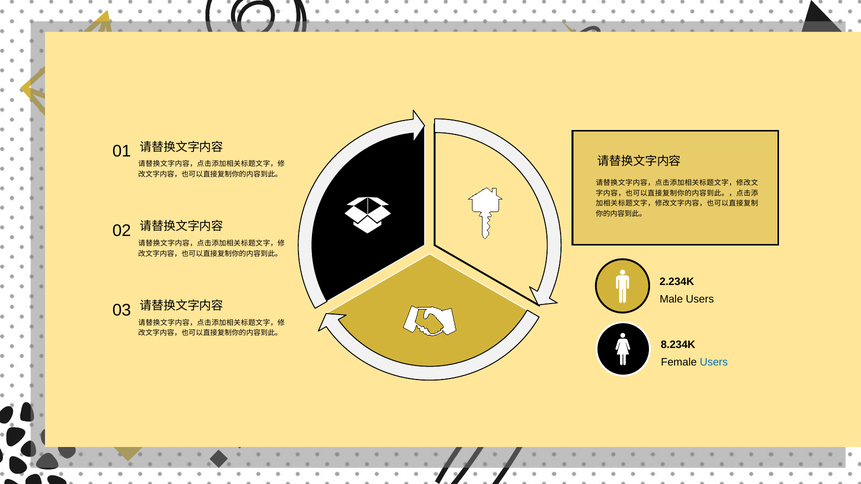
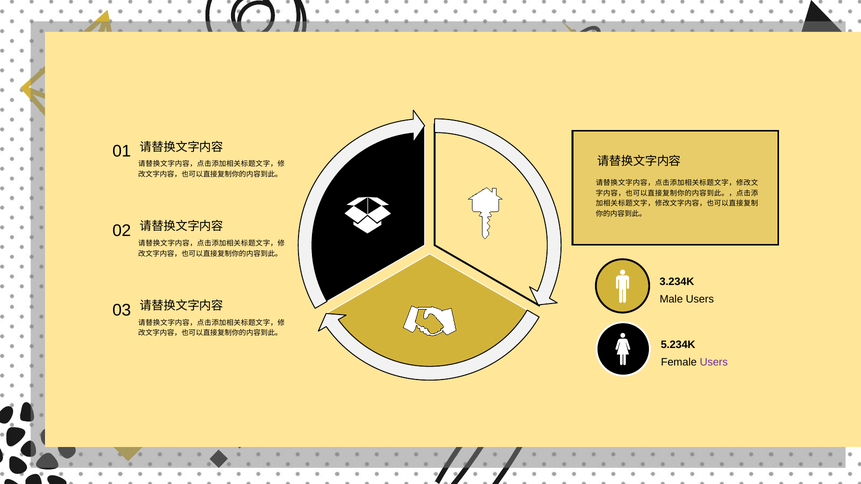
2.234K: 2.234K -> 3.234K
8.234K: 8.234K -> 5.234K
Users at (714, 363) colour: blue -> purple
